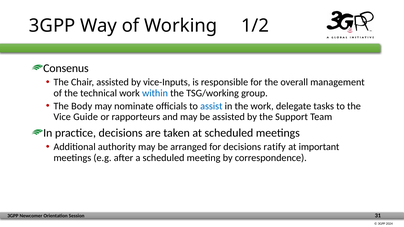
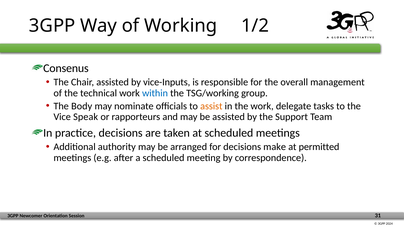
assist colour: blue -> orange
Guide: Guide -> Speak
ratify: ratify -> make
important: important -> permitted
